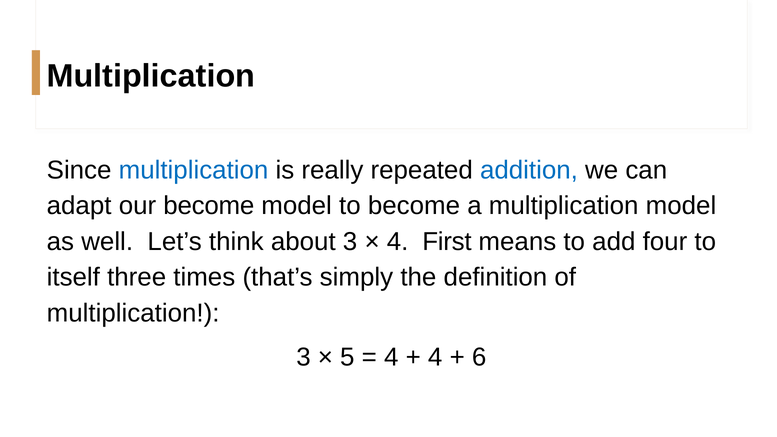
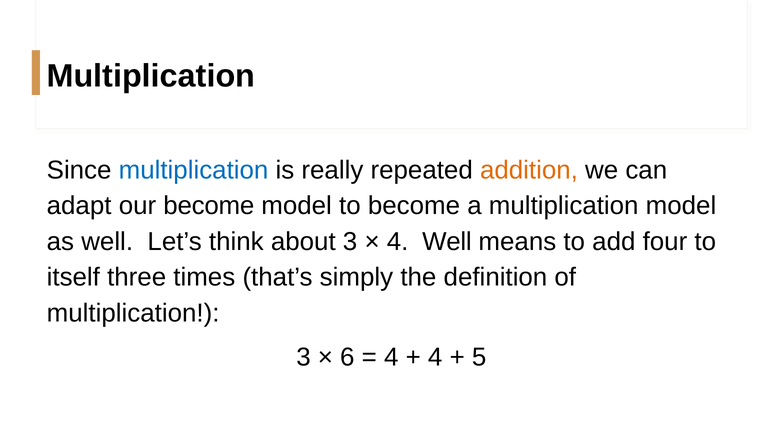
addition colour: blue -> orange
4 First: First -> Well
5: 5 -> 6
6: 6 -> 5
